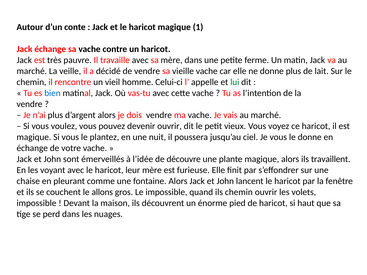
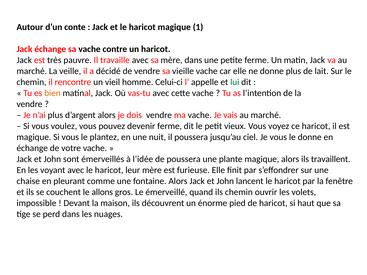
bien colour: blue -> orange
devenir ouvrir: ouvrir -> ferme
de découvre: découvre -> poussera
Le impossible: impossible -> émerveillé
